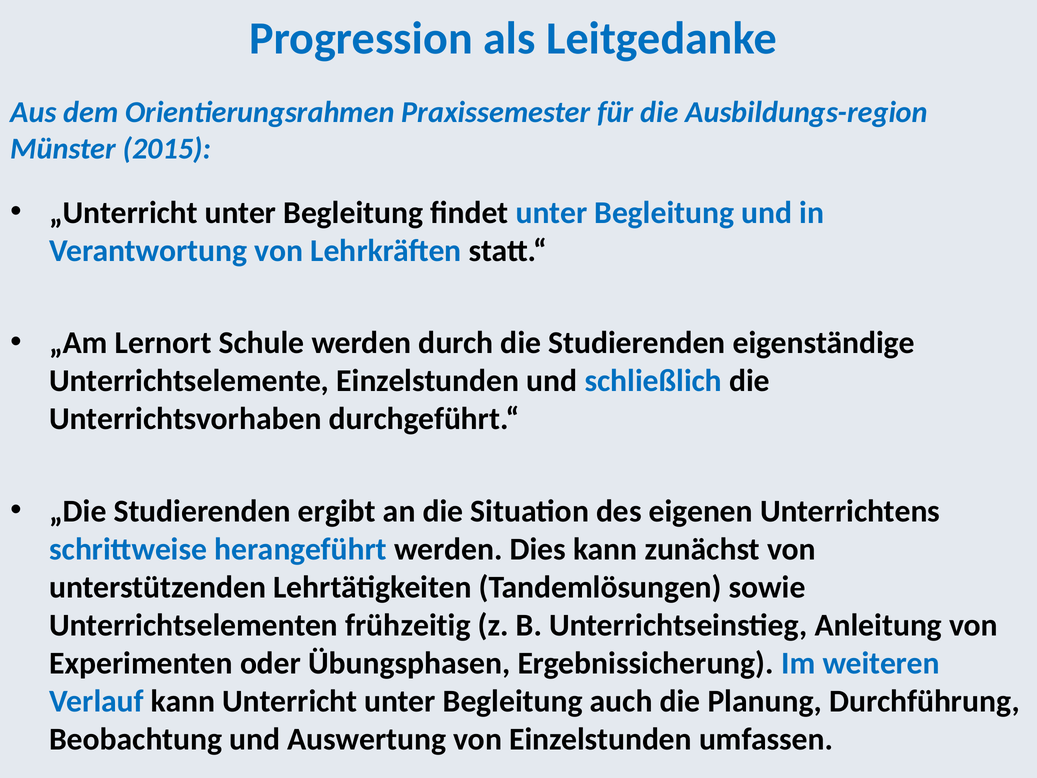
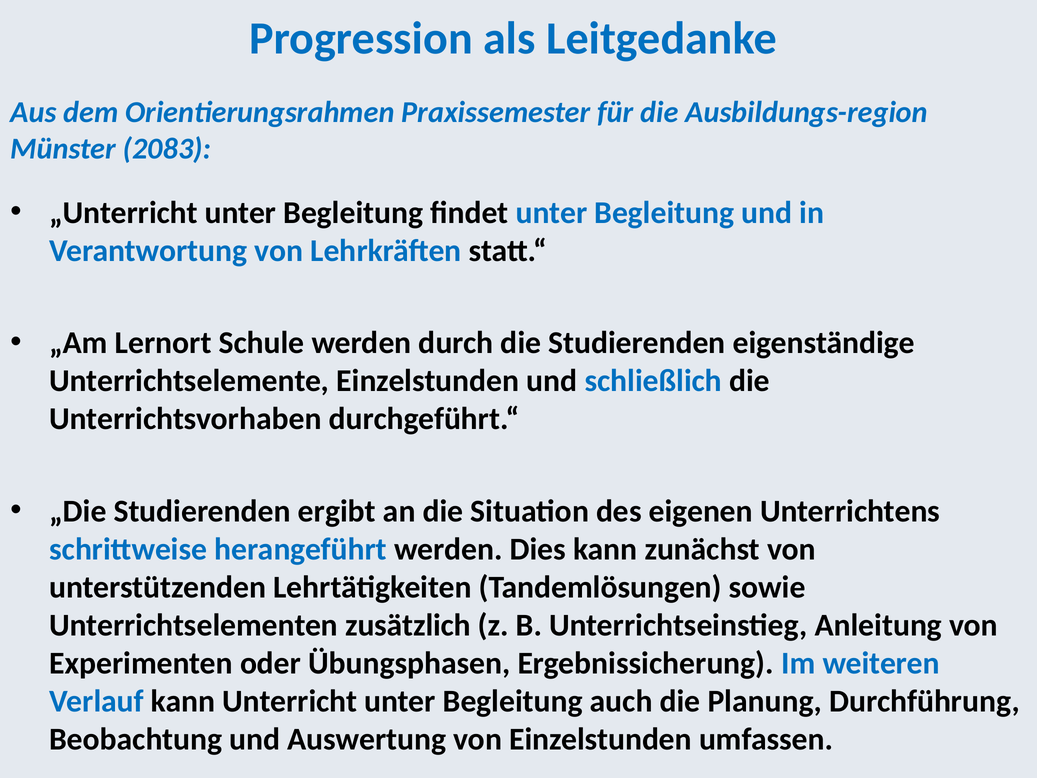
2015: 2015 -> 2083
frühzeitig: frühzeitig -> zusätzlich
